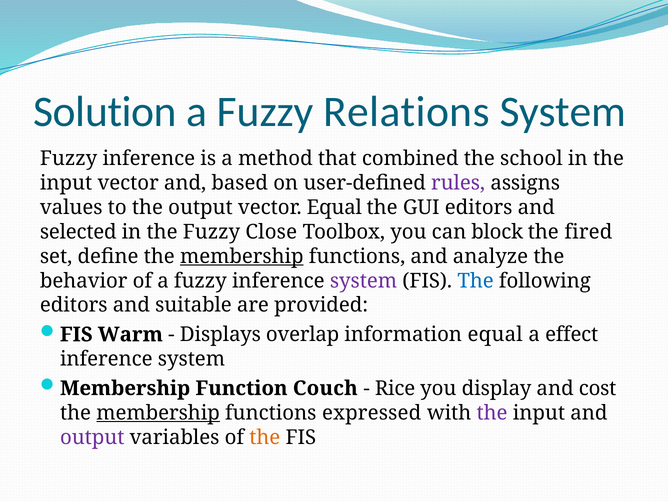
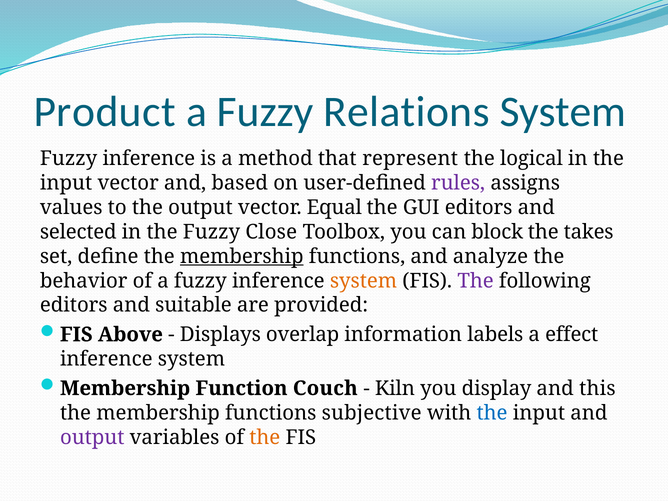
Solution: Solution -> Product
combined: combined -> represent
school: school -> logical
fired: fired -> takes
system at (364, 281) colour: purple -> orange
The at (476, 281) colour: blue -> purple
Warm: Warm -> Above
information equal: equal -> labels
Rice: Rice -> Kiln
cost: cost -> this
membership at (158, 413) underline: present -> none
expressed: expressed -> subjective
the at (492, 413) colour: purple -> blue
